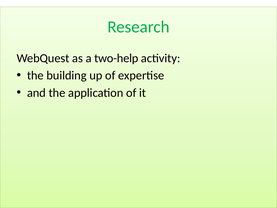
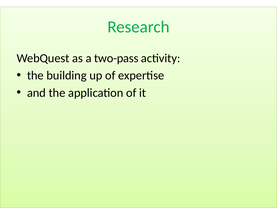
two-help: two-help -> two-pass
